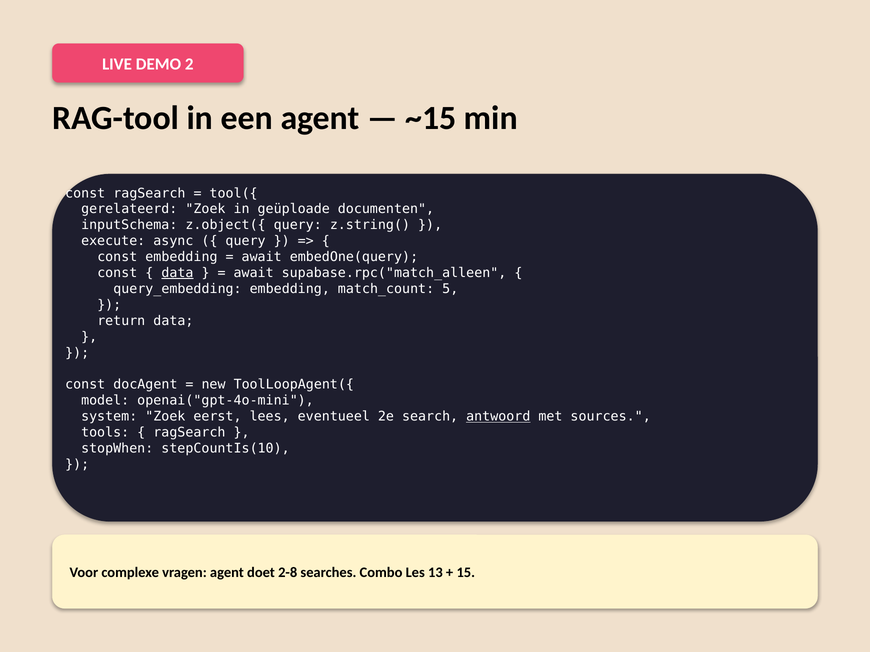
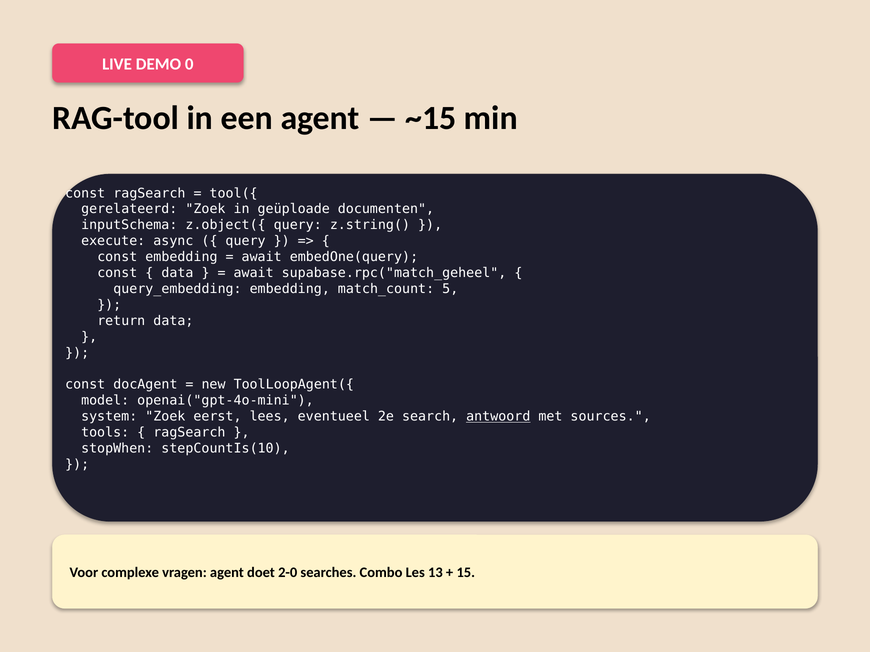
2: 2 -> 0
data at (177, 273) underline: present -> none
supabase.rpc("match_alleen: supabase.rpc("match_alleen -> supabase.rpc("match_geheel
2-8: 2-8 -> 2-0
